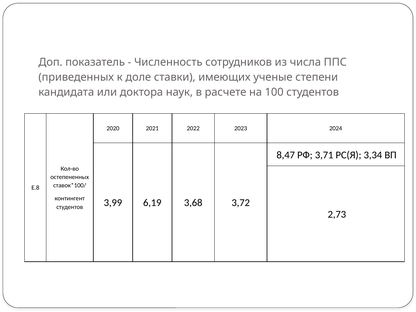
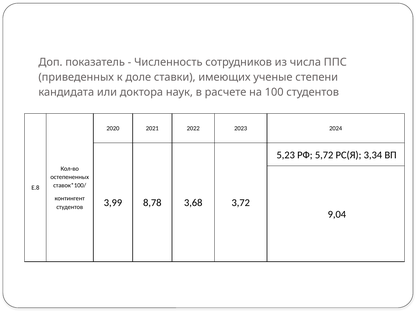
8,47: 8,47 -> 5,23
3,71: 3,71 -> 5,72
6,19: 6,19 -> 8,78
2,73: 2,73 -> 9,04
